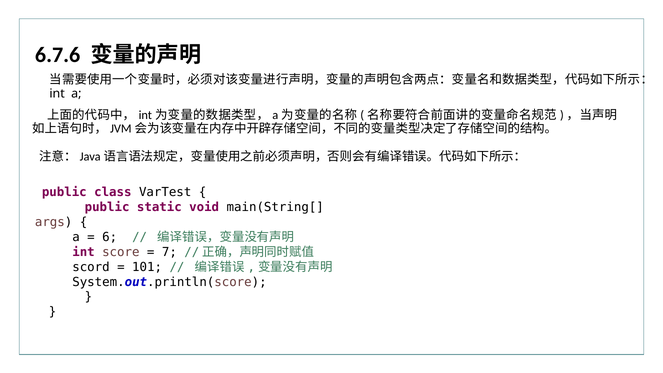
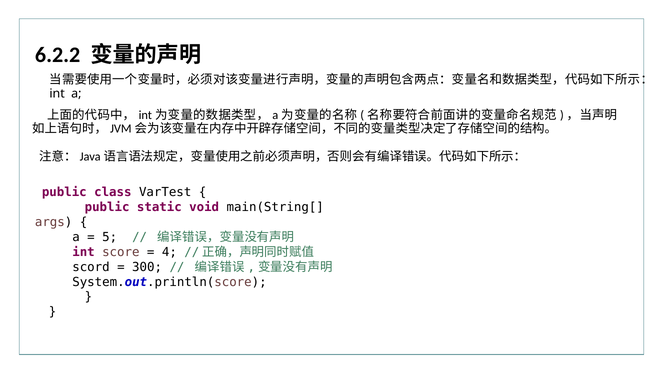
6.7.6: 6.7.6 -> 6.2.2
6: 6 -> 5
7: 7 -> 4
101: 101 -> 300
